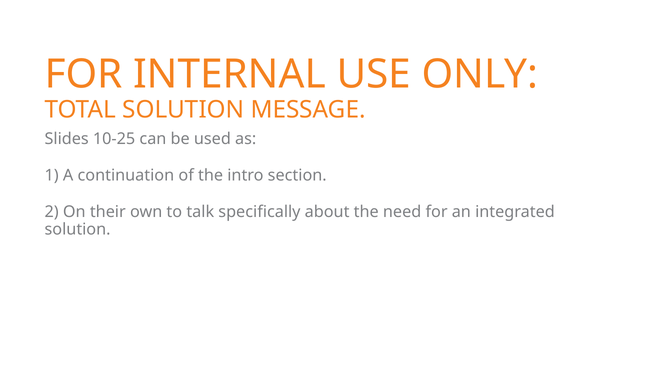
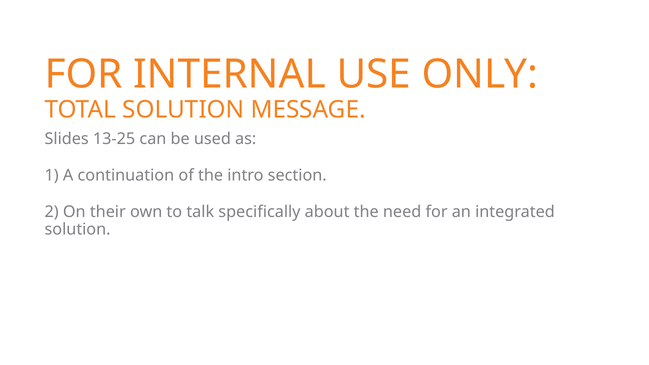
10-25: 10-25 -> 13-25
